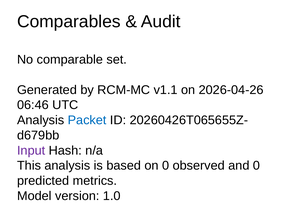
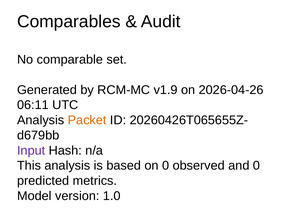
v1.1: v1.1 -> v1.9
06:46: 06:46 -> 06:11
Packet colour: blue -> orange
